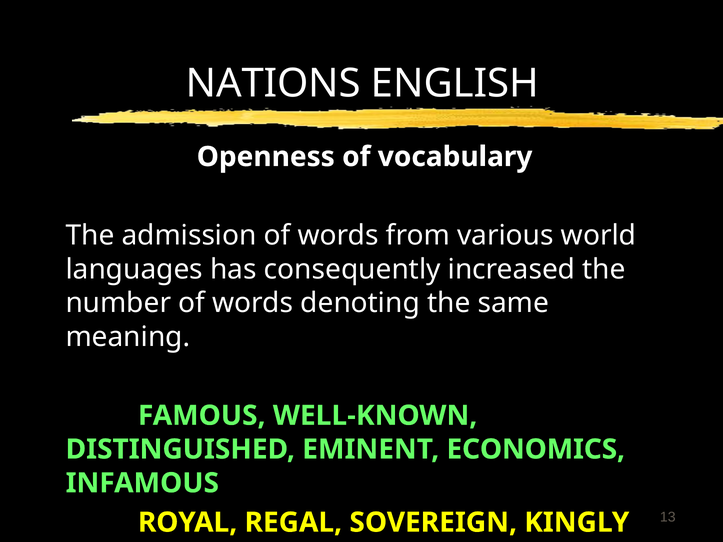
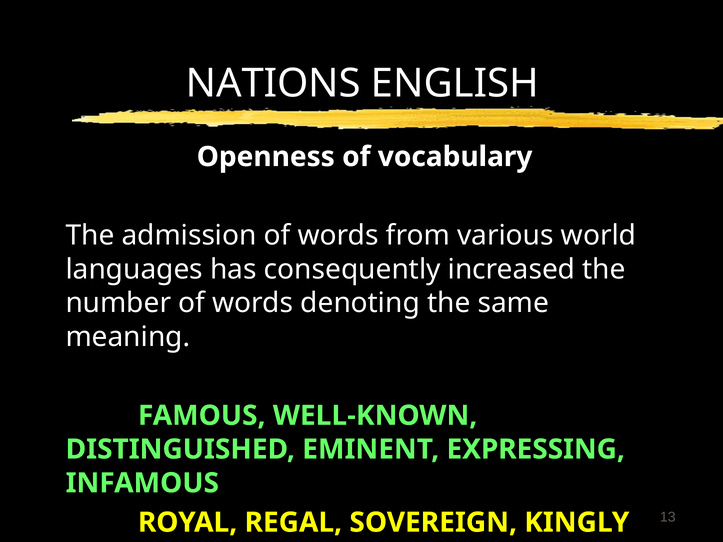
ECONOMICS: ECONOMICS -> EXPRESSING
